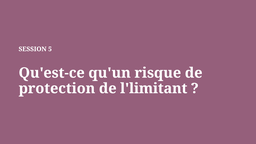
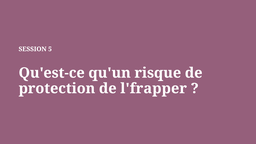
l'limitant: l'limitant -> l'frapper
